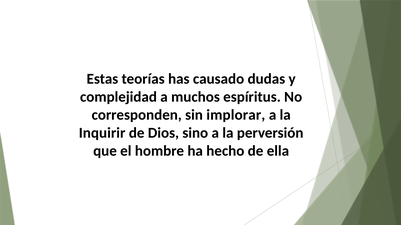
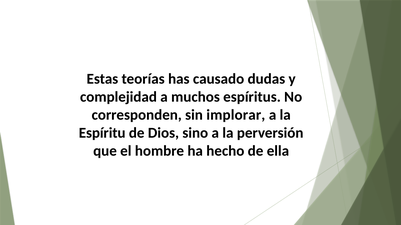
Inquirir: Inquirir -> Espíritu
